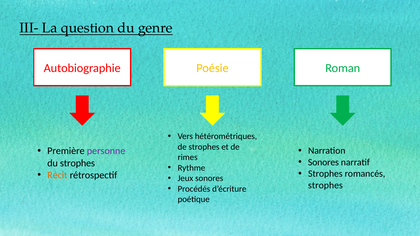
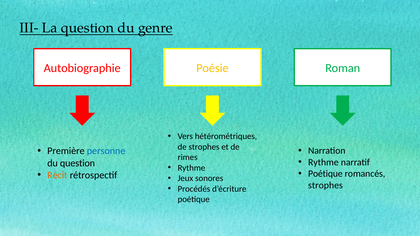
personne colour: purple -> blue
Sonores at (323, 162): Sonores -> Rythme
du strophes: strophes -> question
Strophes at (325, 174): Strophes -> Poétique
